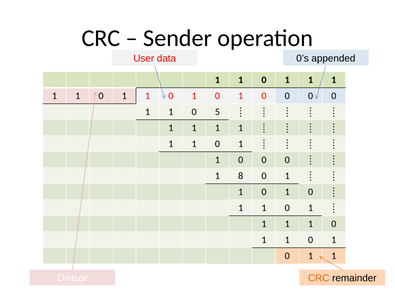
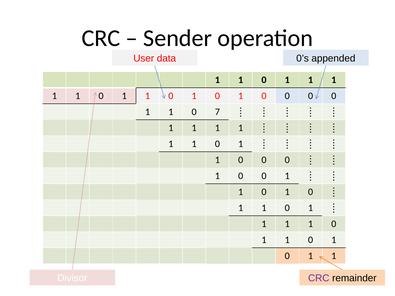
5: 5 -> 7
8 at (241, 176): 8 -> 0
CRC at (319, 278) colour: orange -> purple
